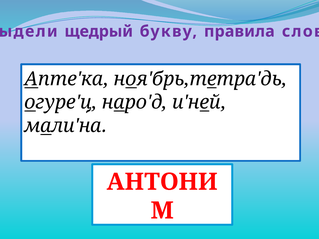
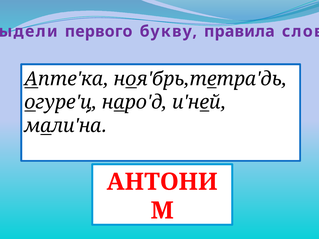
щедрый: щедрый -> первого
